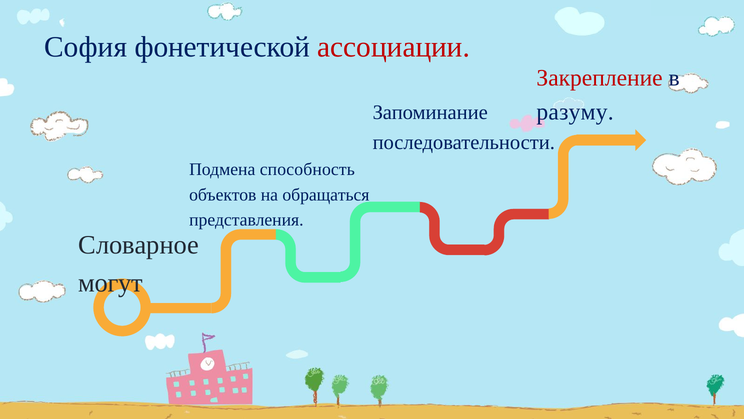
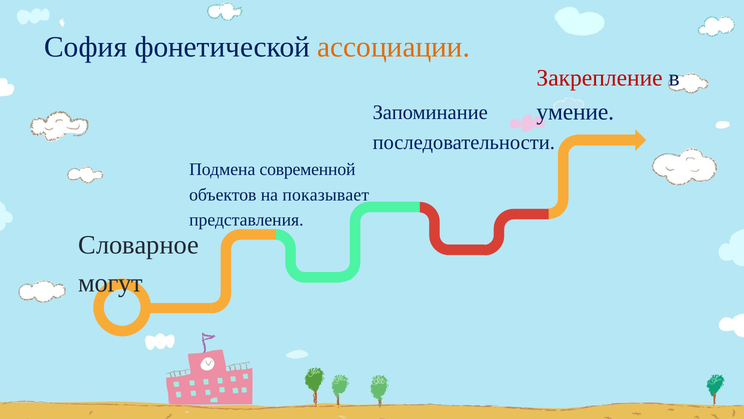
ассоциации colour: red -> orange
разуму: разуму -> умение
способность: способность -> современной
обращаться: обращаться -> показывает
